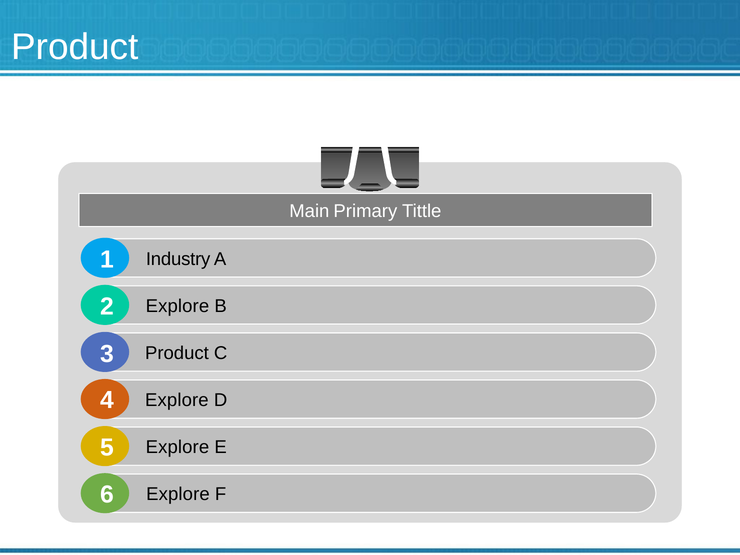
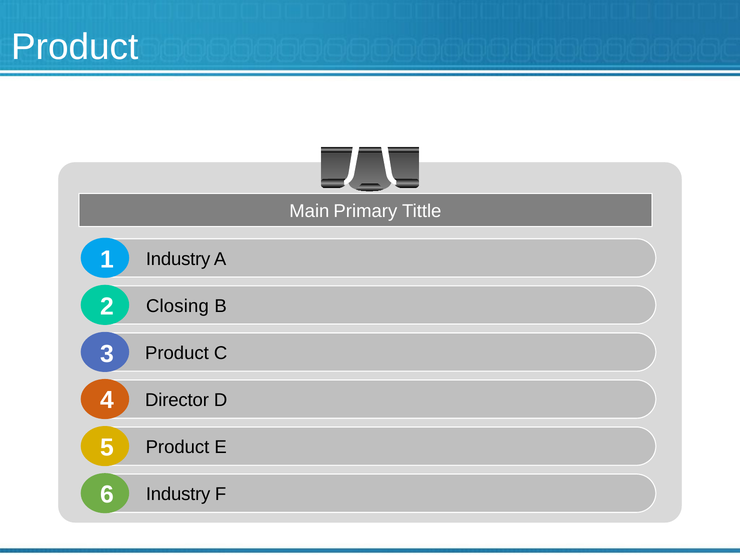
Explore at (177, 306): Explore -> Closing
Explore at (177, 400): Explore -> Director
Explore at (177, 447): Explore -> Product
Explore at (178, 494): Explore -> Industry
